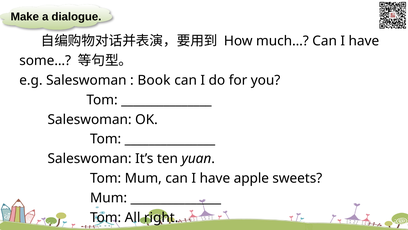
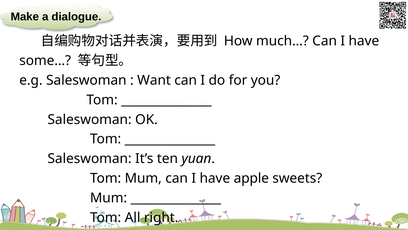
Book: Book -> Want
